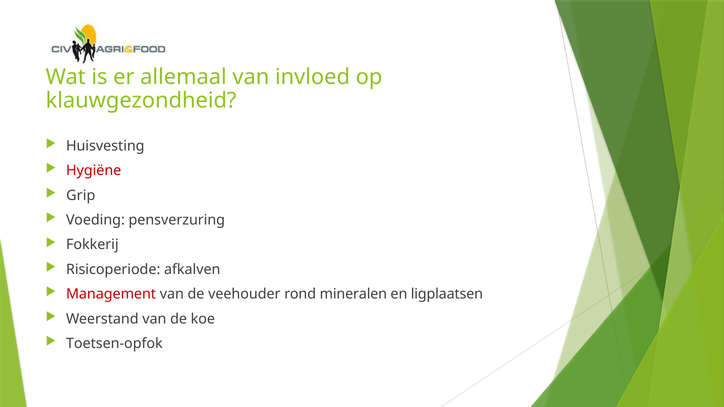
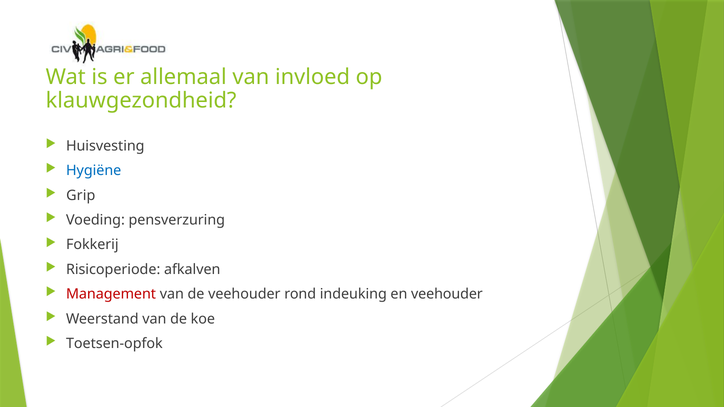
Hygiëne colour: red -> blue
mineralen: mineralen -> indeuking
en ligplaatsen: ligplaatsen -> veehouder
